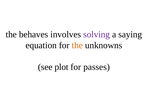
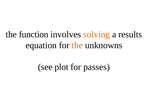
behaves: behaves -> function
solving colour: purple -> orange
saying: saying -> results
